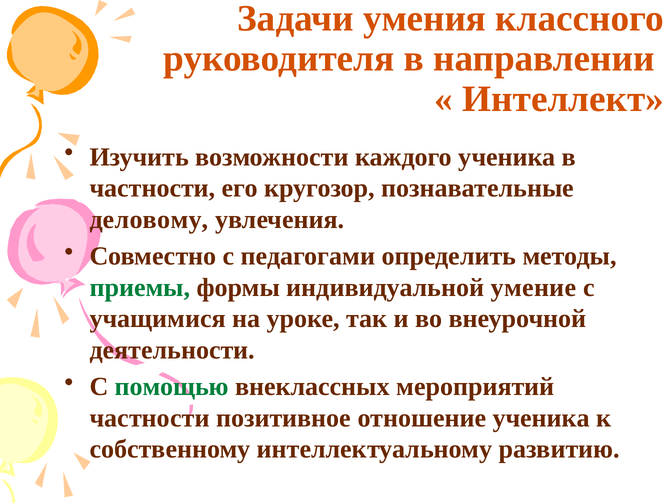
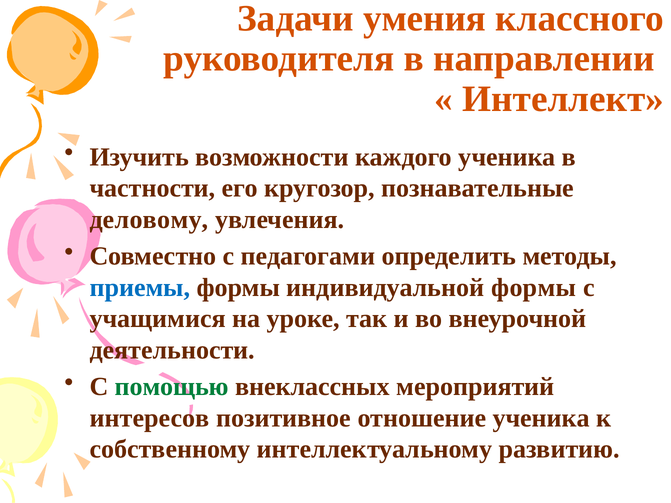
приемы colour: green -> blue
индивидуальной умение: умение -> формы
частности at (150, 418): частности -> интересов
